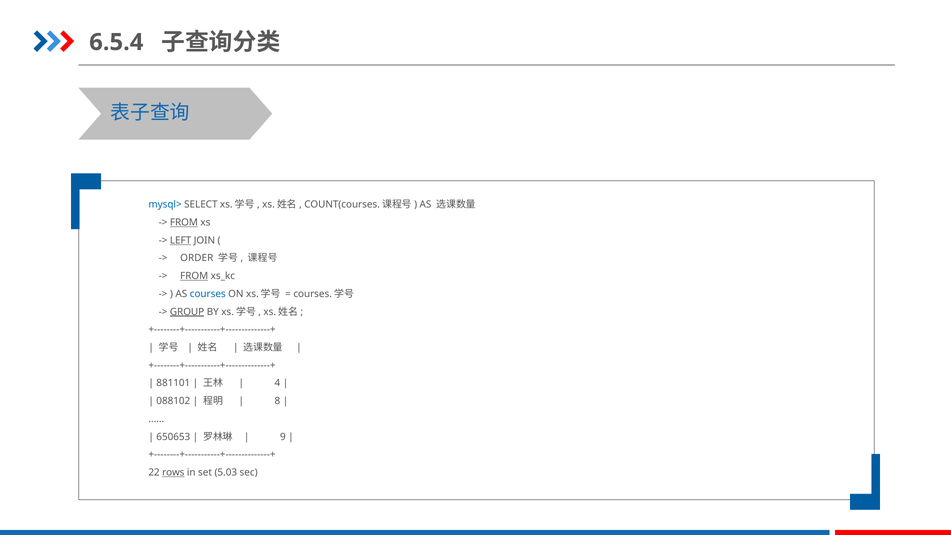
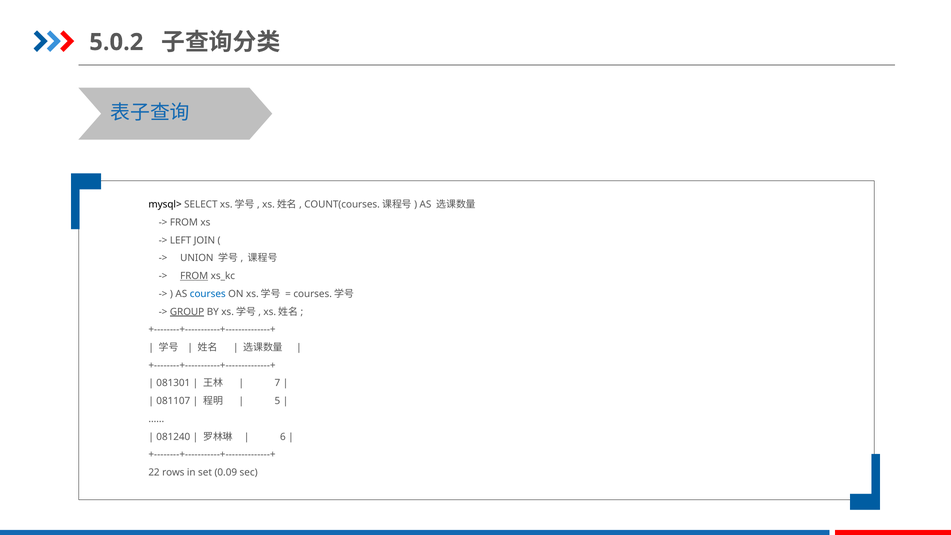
6.5.4: 6.5.4 -> 5.0.2
mysql> colour: blue -> black
FROM at (184, 223) underline: present -> none
LEFT underline: present -> none
ORDER: ORDER -> UNION
881101: 881101 -> 081301
4: 4 -> 7
088102: 088102 -> 081107
8: 8 -> 5
650653: 650653 -> 081240
9: 9 -> 6
rows underline: present -> none
5.03: 5.03 -> 0.09
